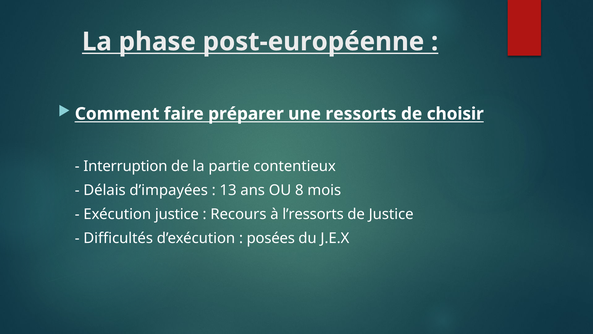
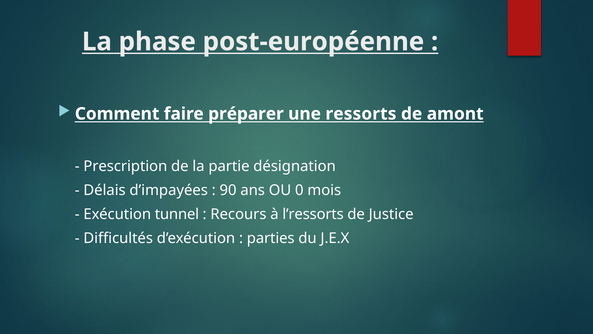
choisir: choisir -> amont
Interruption: Interruption -> Prescription
contentieux: contentieux -> désignation
13: 13 -> 90
8: 8 -> 0
Exécution justice: justice -> tunnel
posées: posées -> parties
